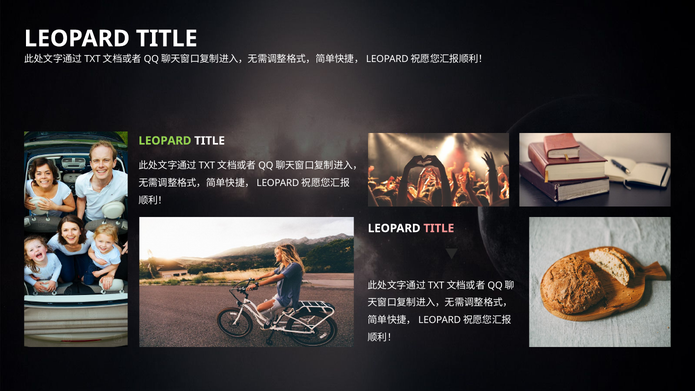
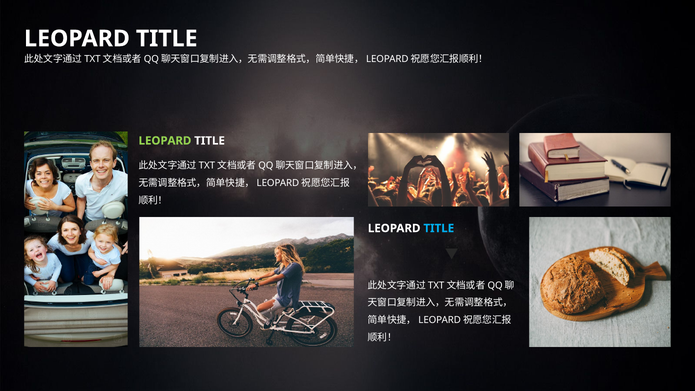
TITLE at (439, 228) colour: pink -> light blue
